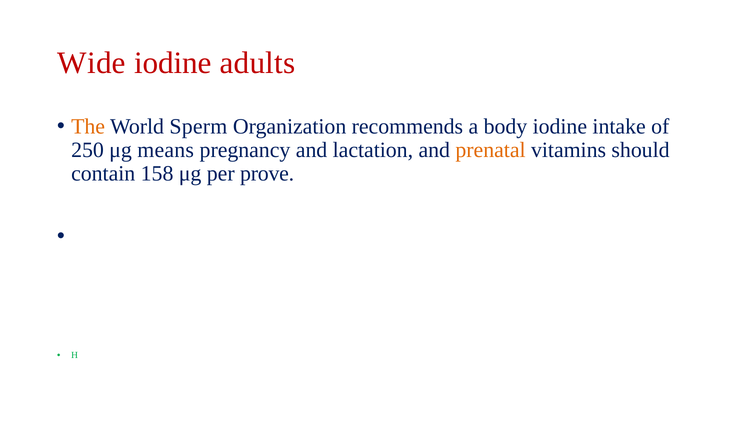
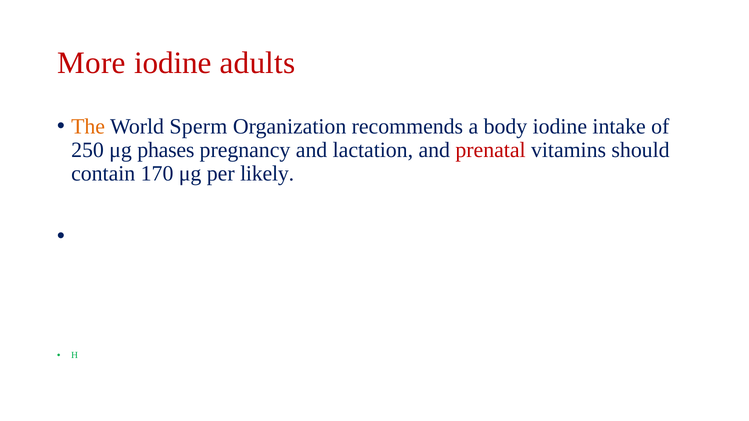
Wide: Wide -> More
means: means -> phases
prenatal colour: orange -> red
158: 158 -> 170
prove: prove -> likely
